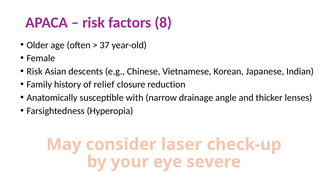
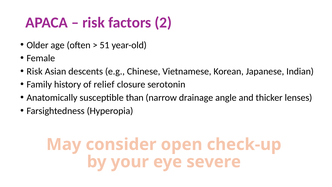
8: 8 -> 2
37: 37 -> 51
reduction: reduction -> serotonin
with: with -> than
laser: laser -> open
